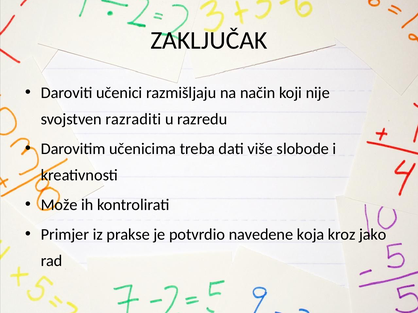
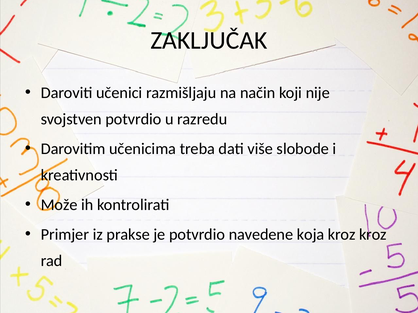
svojstven razraditi: razraditi -> potvrdio
kroz jako: jako -> kroz
